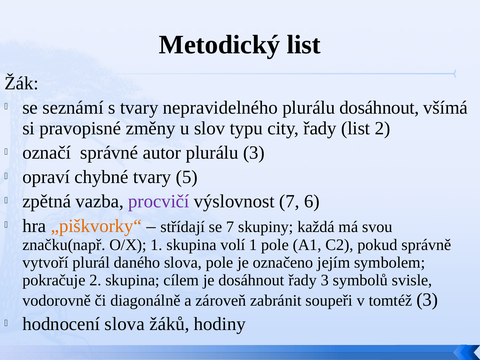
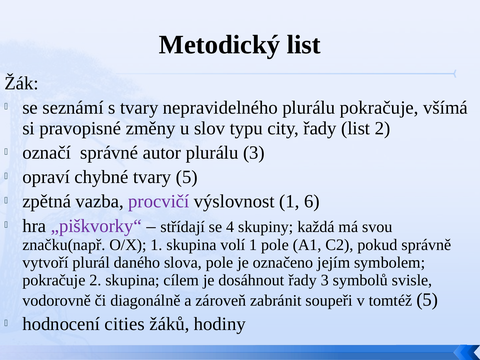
plurálu dosáhnout: dosáhnout -> pokračuje
výslovnost 7: 7 -> 1
„piškvorky“ colour: orange -> purple
se 7: 7 -> 4
tomtéž 3: 3 -> 5
hodnocení slova: slova -> cities
